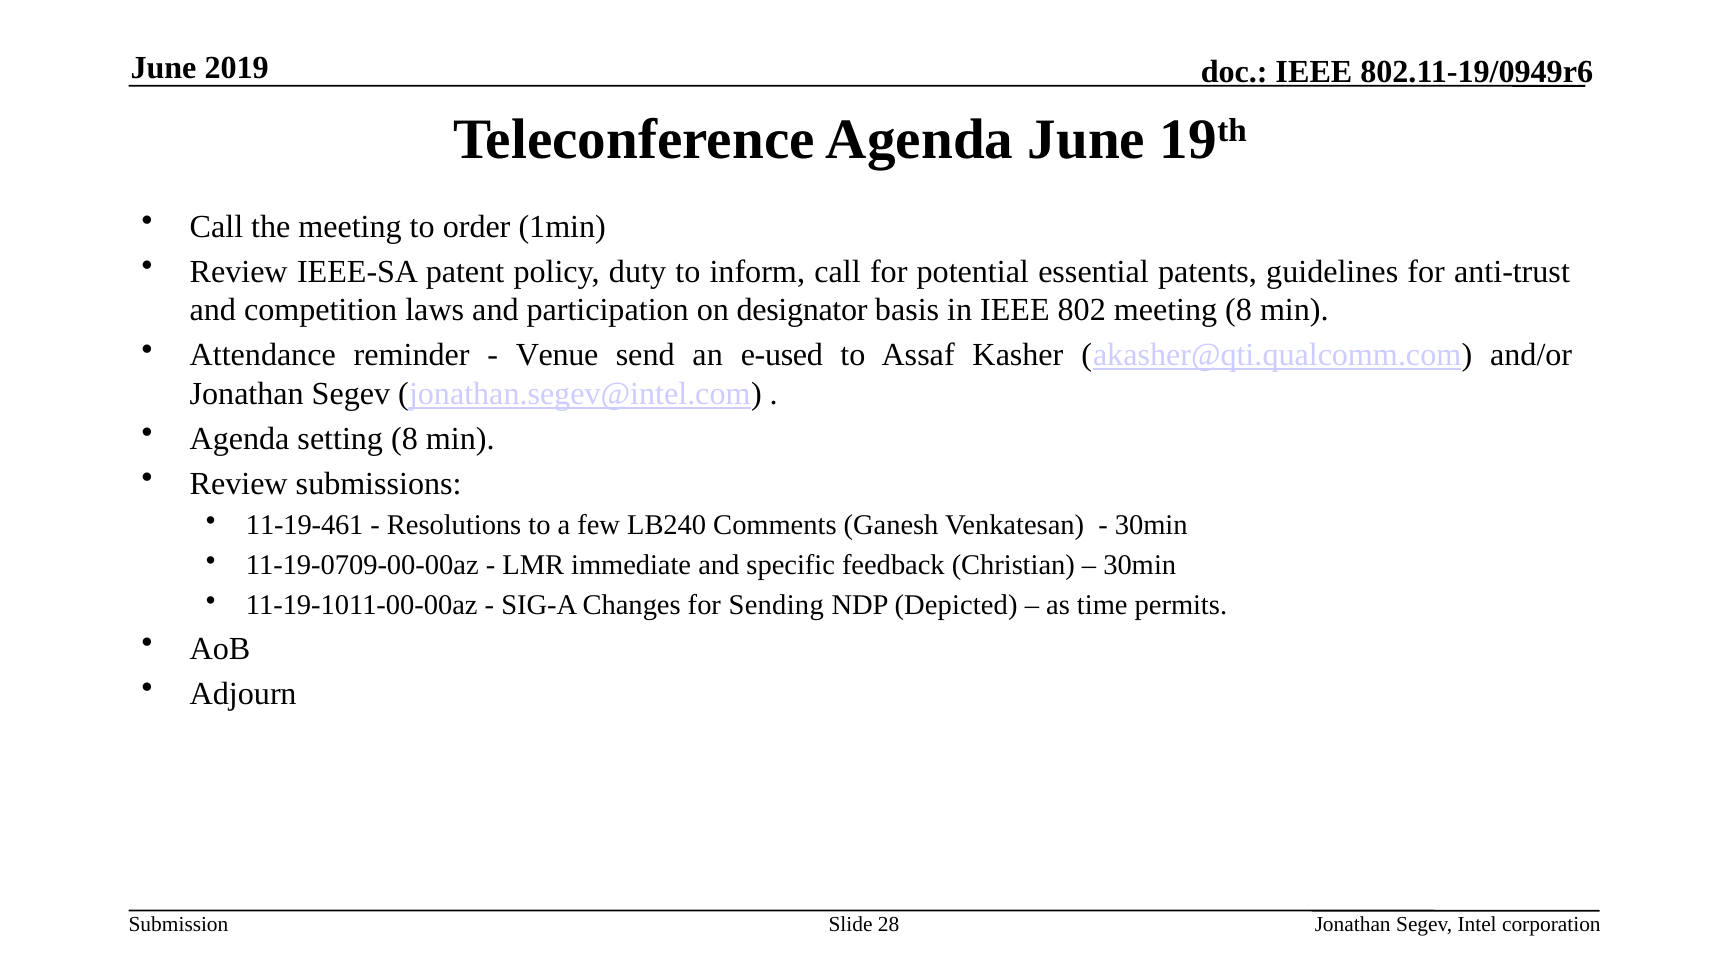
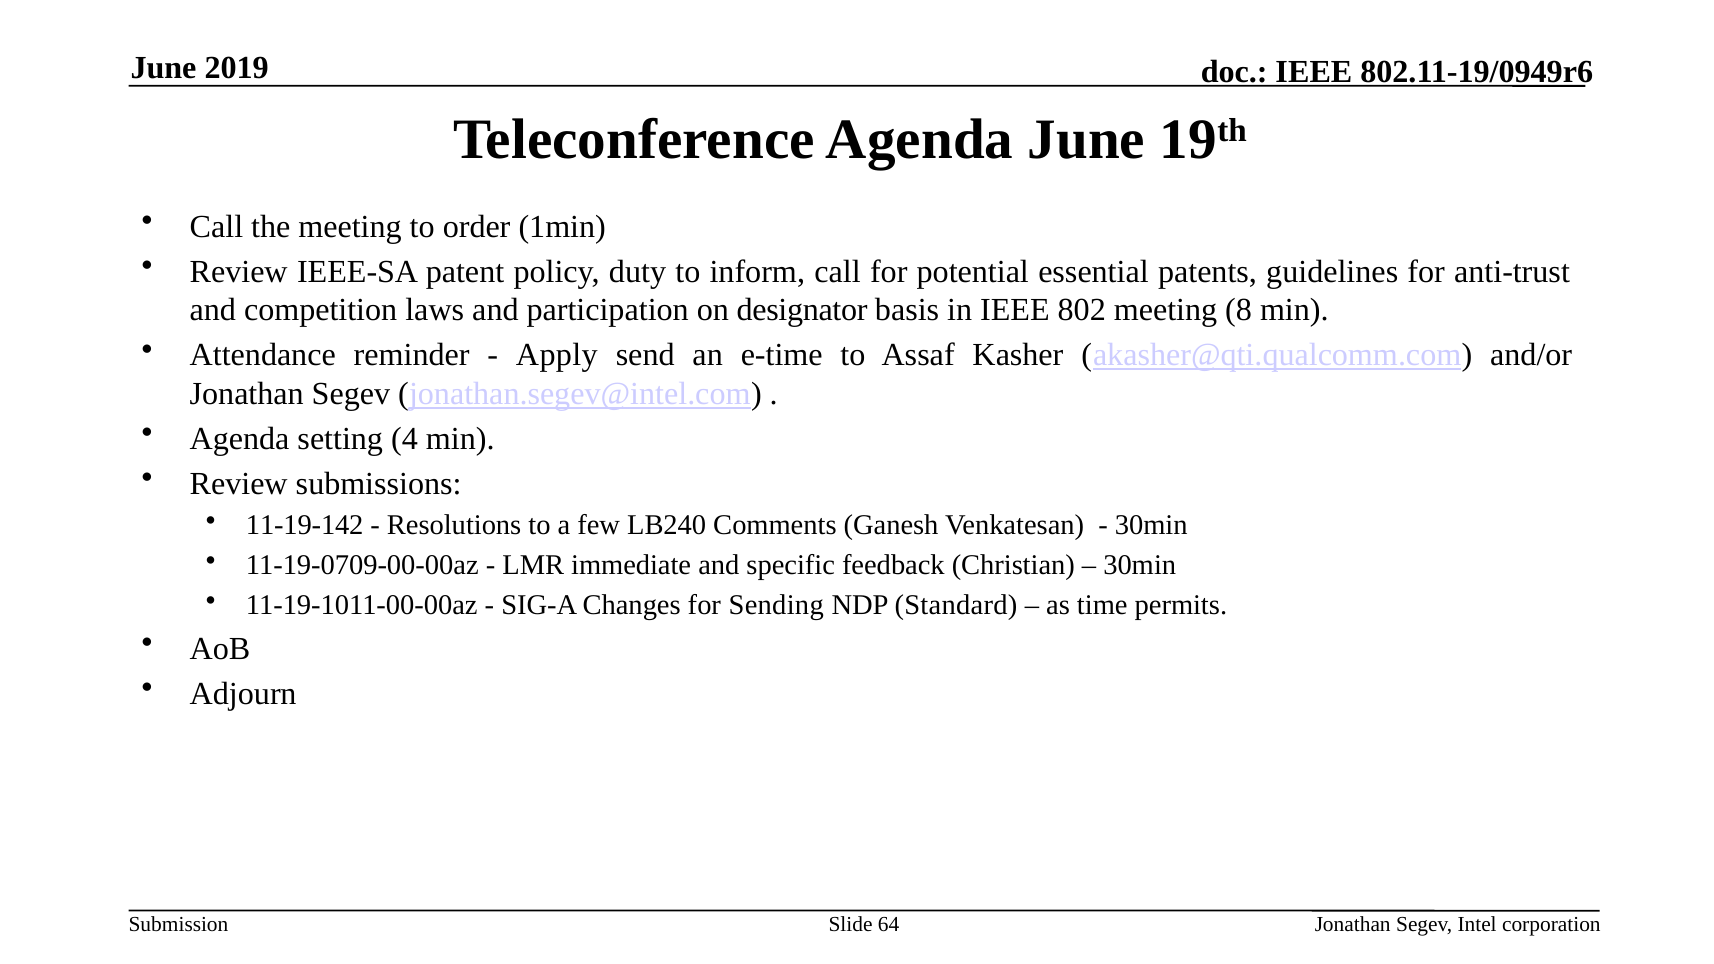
Venue: Venue -> Apply
e-used: e-used -> e-time
setting 8: 8 -> 4
11-19-461: 11-19-461 -> 11-19-142
Depicted: Depicted -> Standard
28: 28 -> 64
